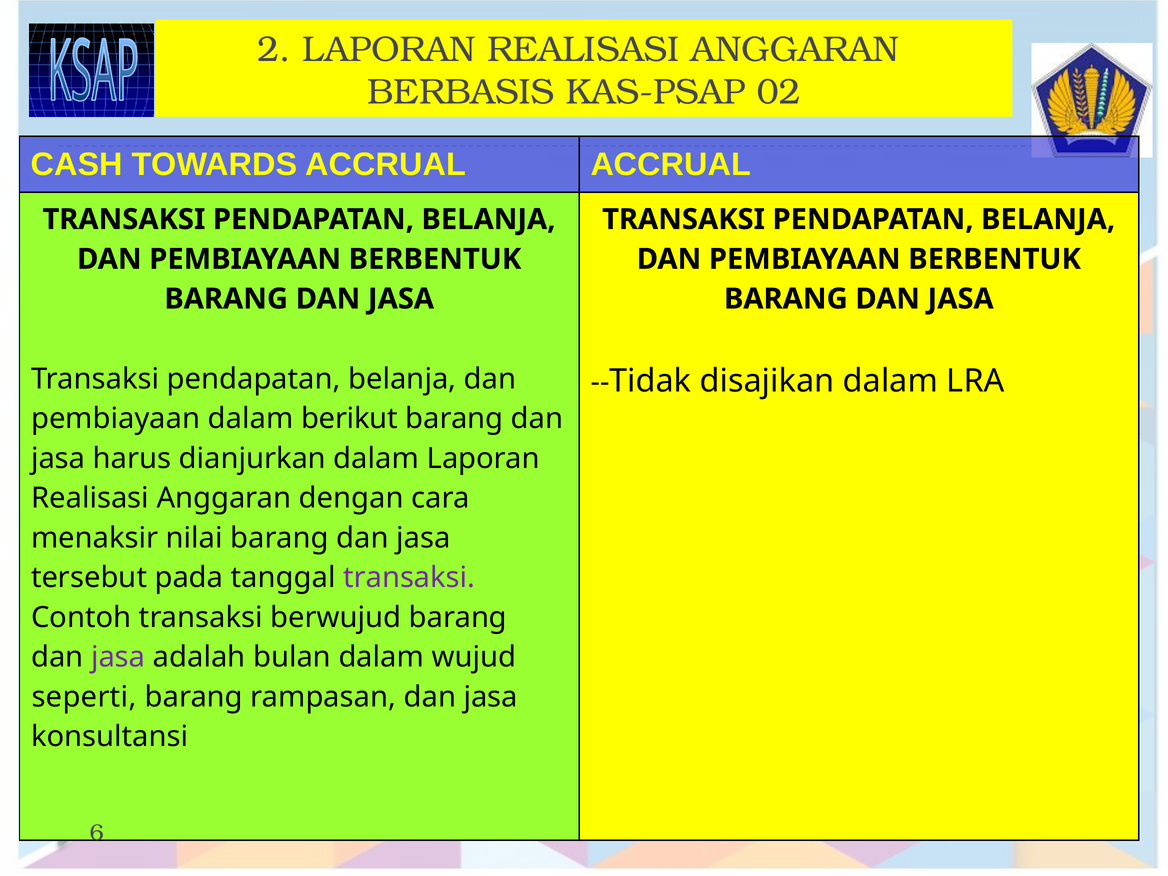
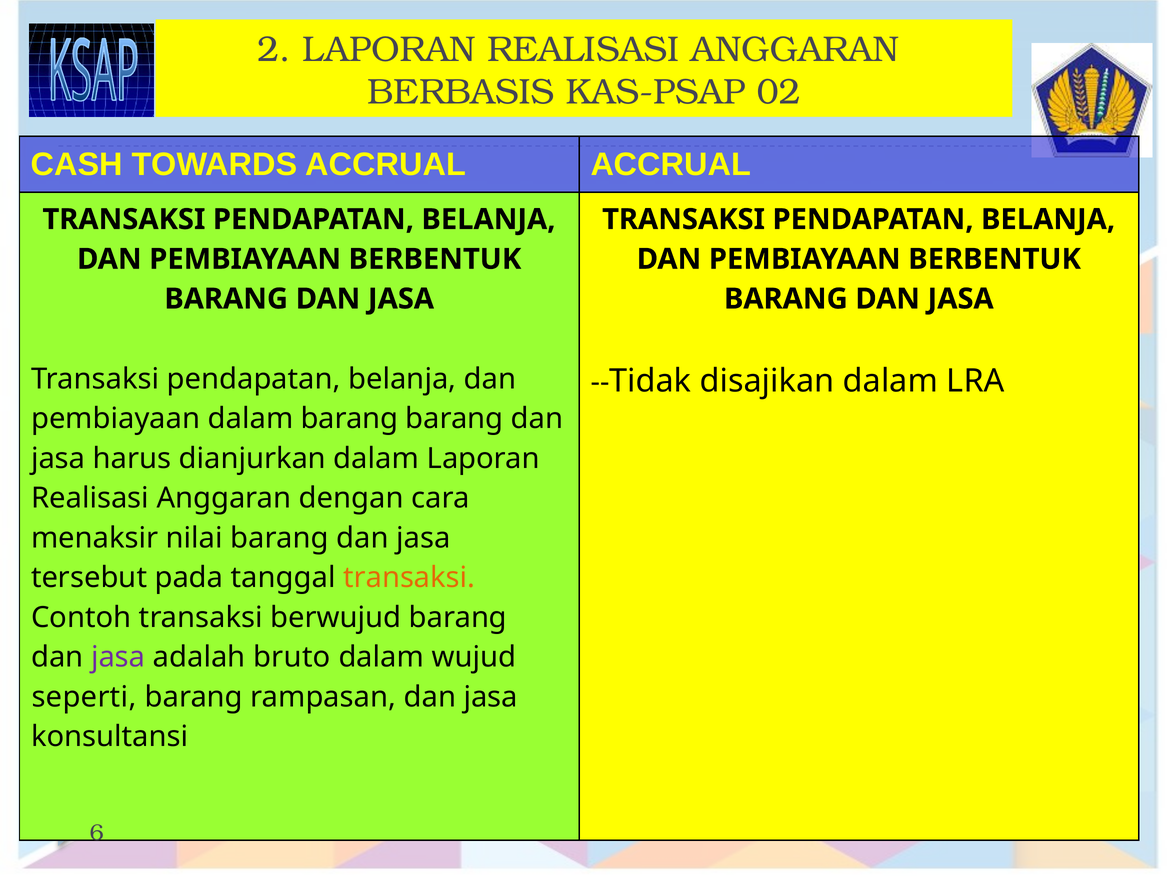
dalam berikut: berikut -> barang
transaksi at (409, 578) colour: purple -> orange
bulan: bulan -> bruto
